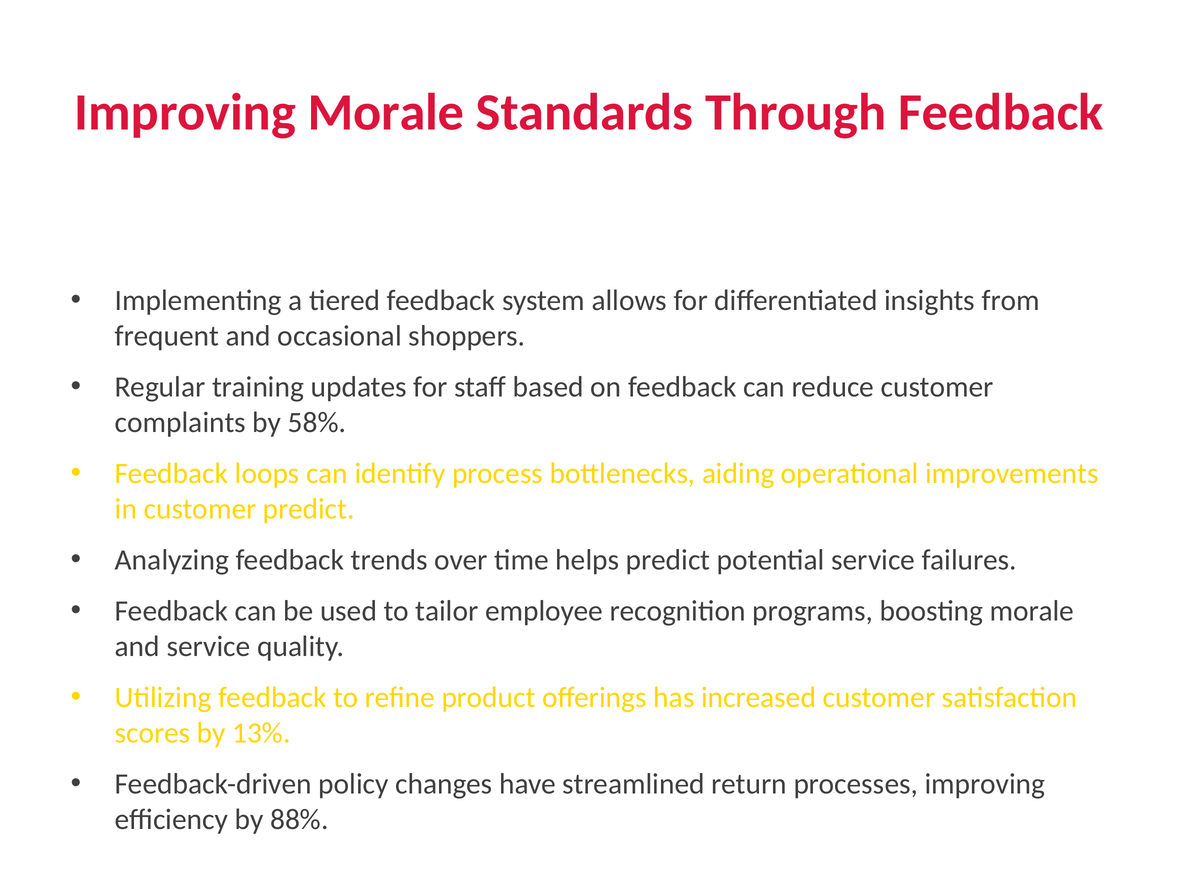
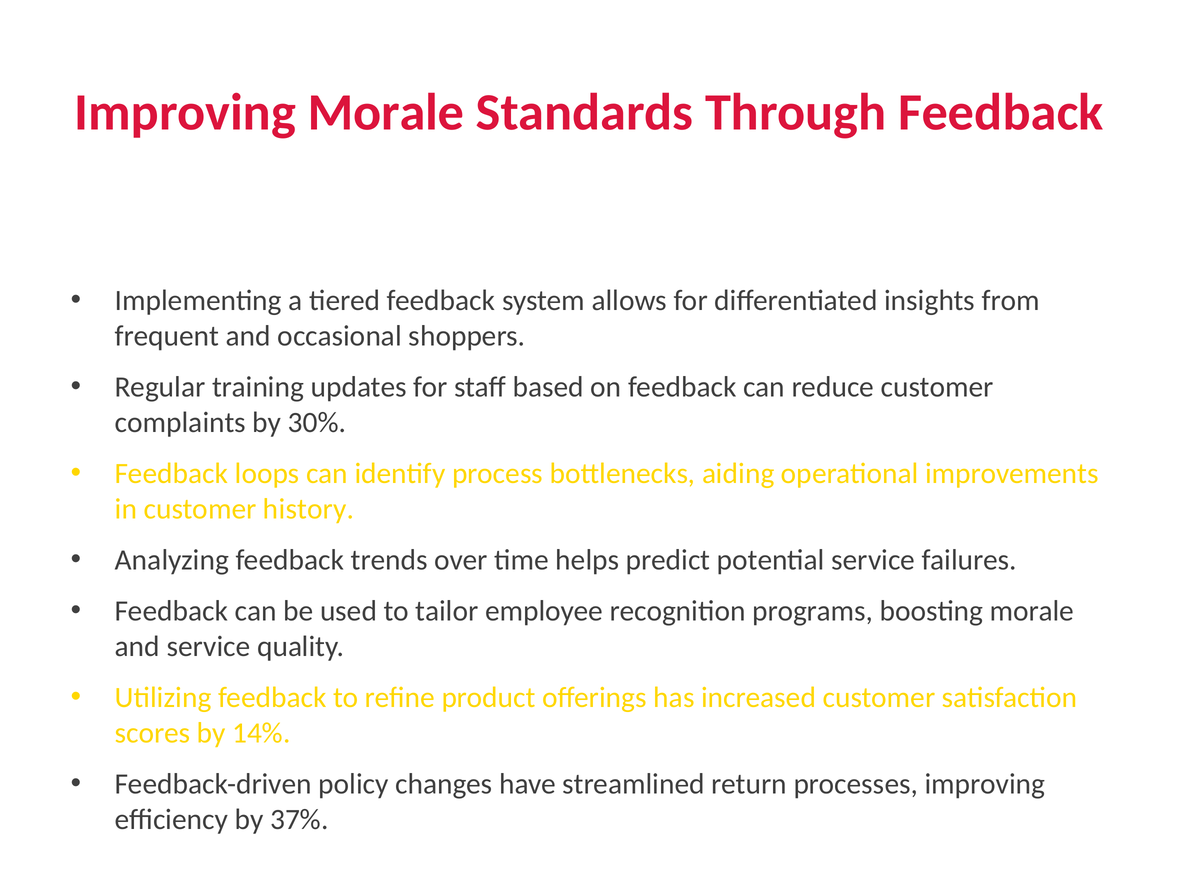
58%: 58% -> 30%
customer predict: predict -> history
13%: 13% -> 14%
88%: 88% -> 37%
